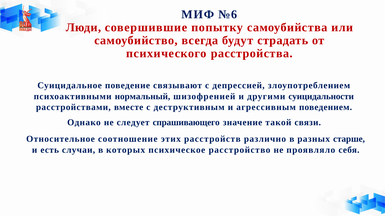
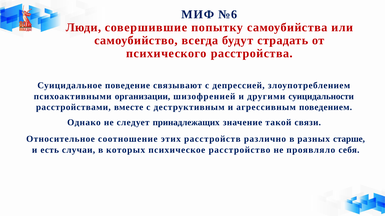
нормальный: нормальный -> организации
спрашивающего: спрашивающего -> принадлежащих
